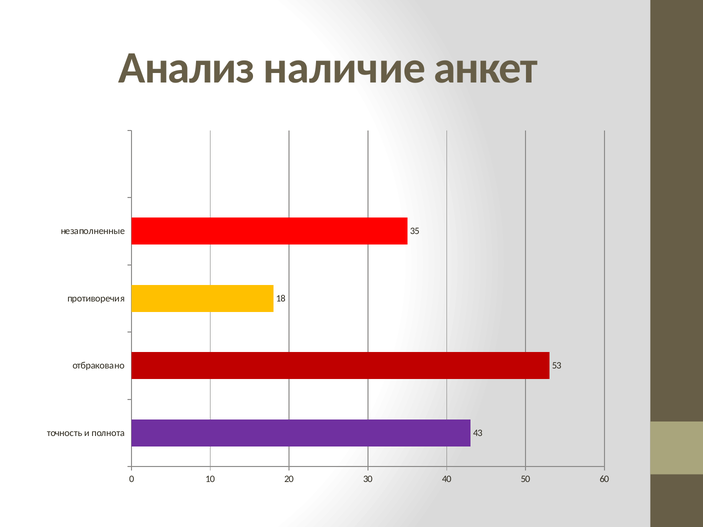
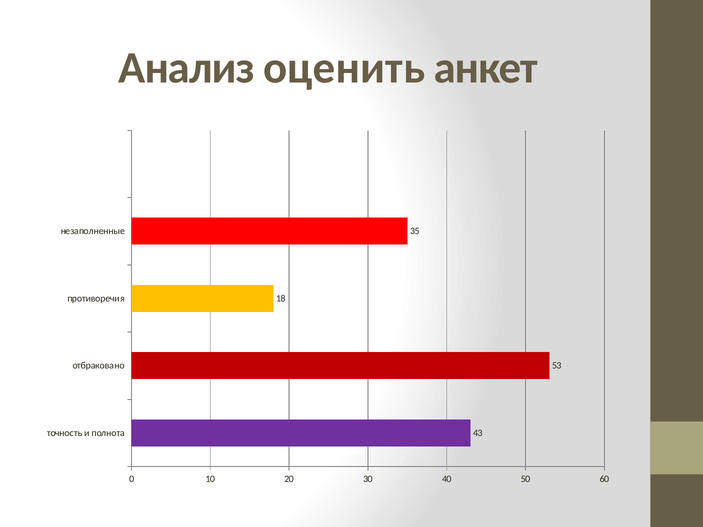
наличие: наличие -> оценить
